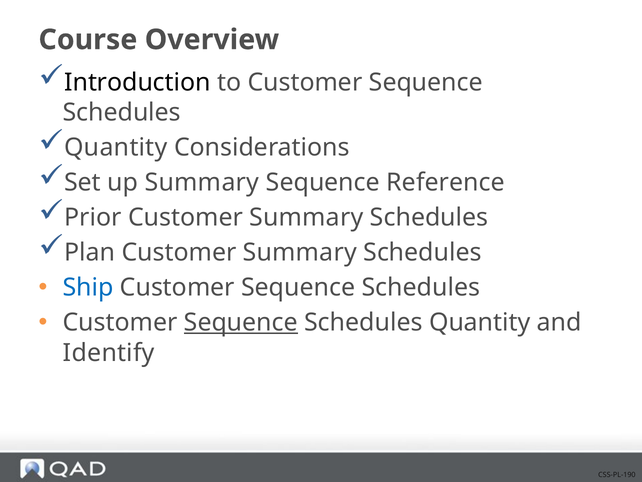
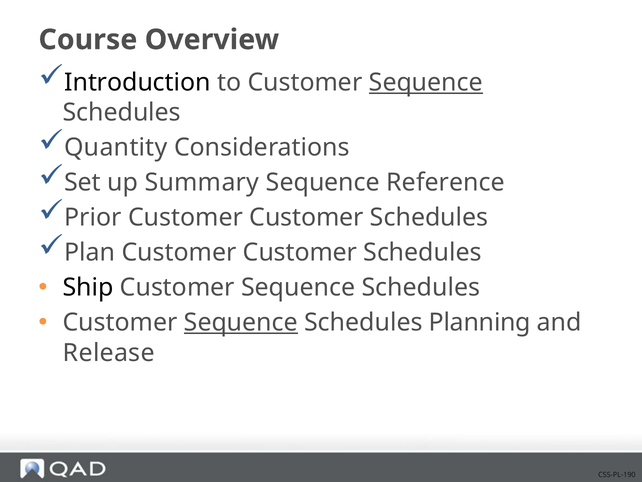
Sequence at (426, 83) underline: none -> present
Summary at (306, 217): Summary -> Customer
Plan Customer Summary: Summary -> Customer
Ship colour: blue -> black
Schedules Quantity: Quantity -> Planning
Identify: Identify -> Release
